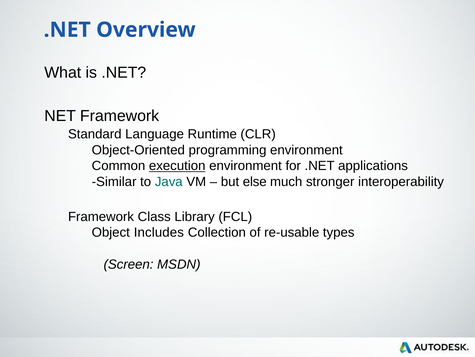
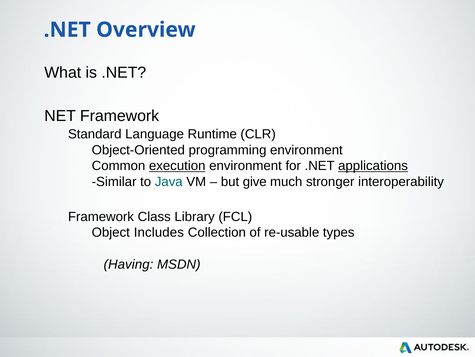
applications underline: none -> present
else: else -> give
Screen: Screen -> Having
